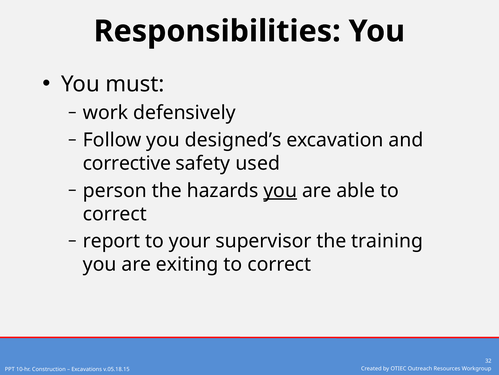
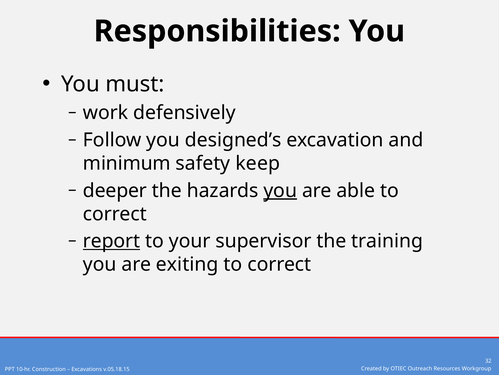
corrective: corrective -> minimum
used: used -> keep
person: person -> deeper
report underline: none -> present
